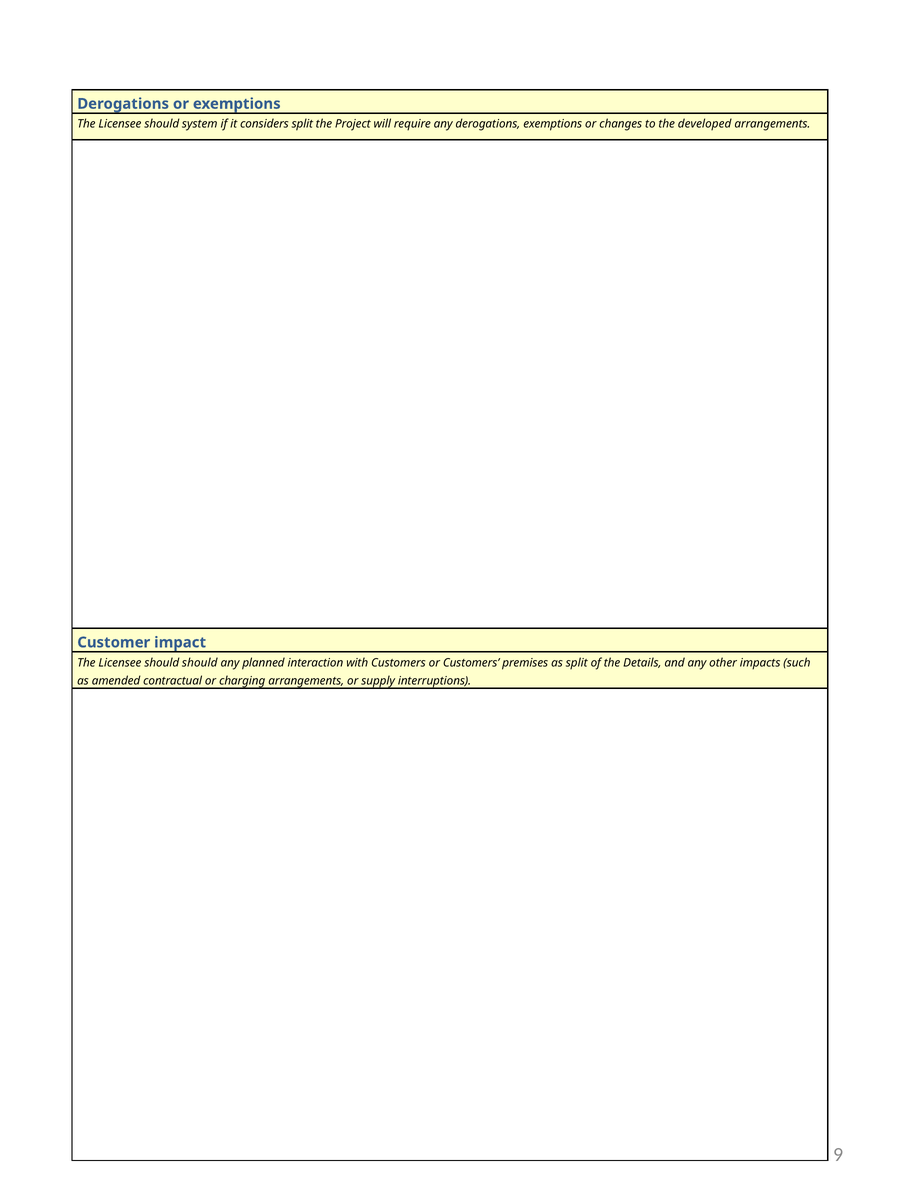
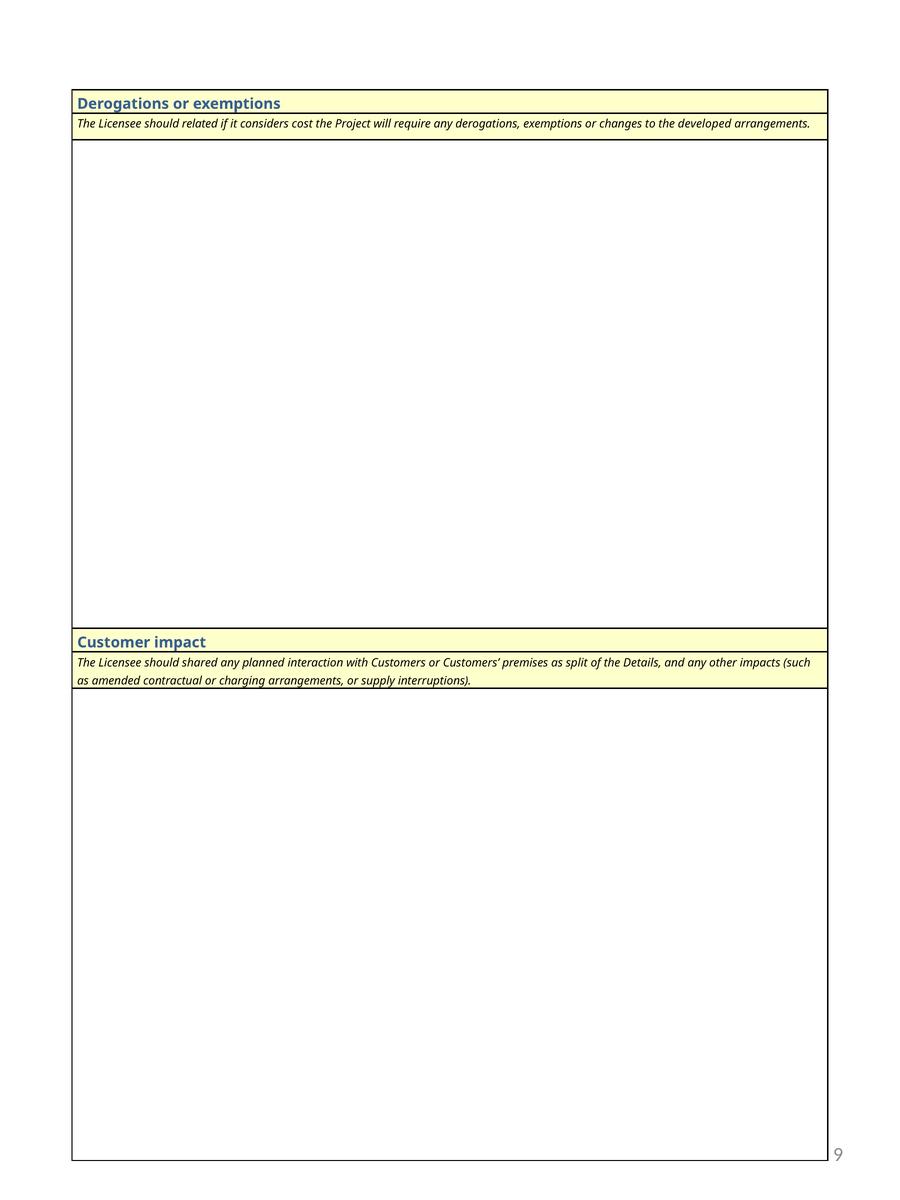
system: system -> related
considers split: split -> cost
should should: should -> shared
